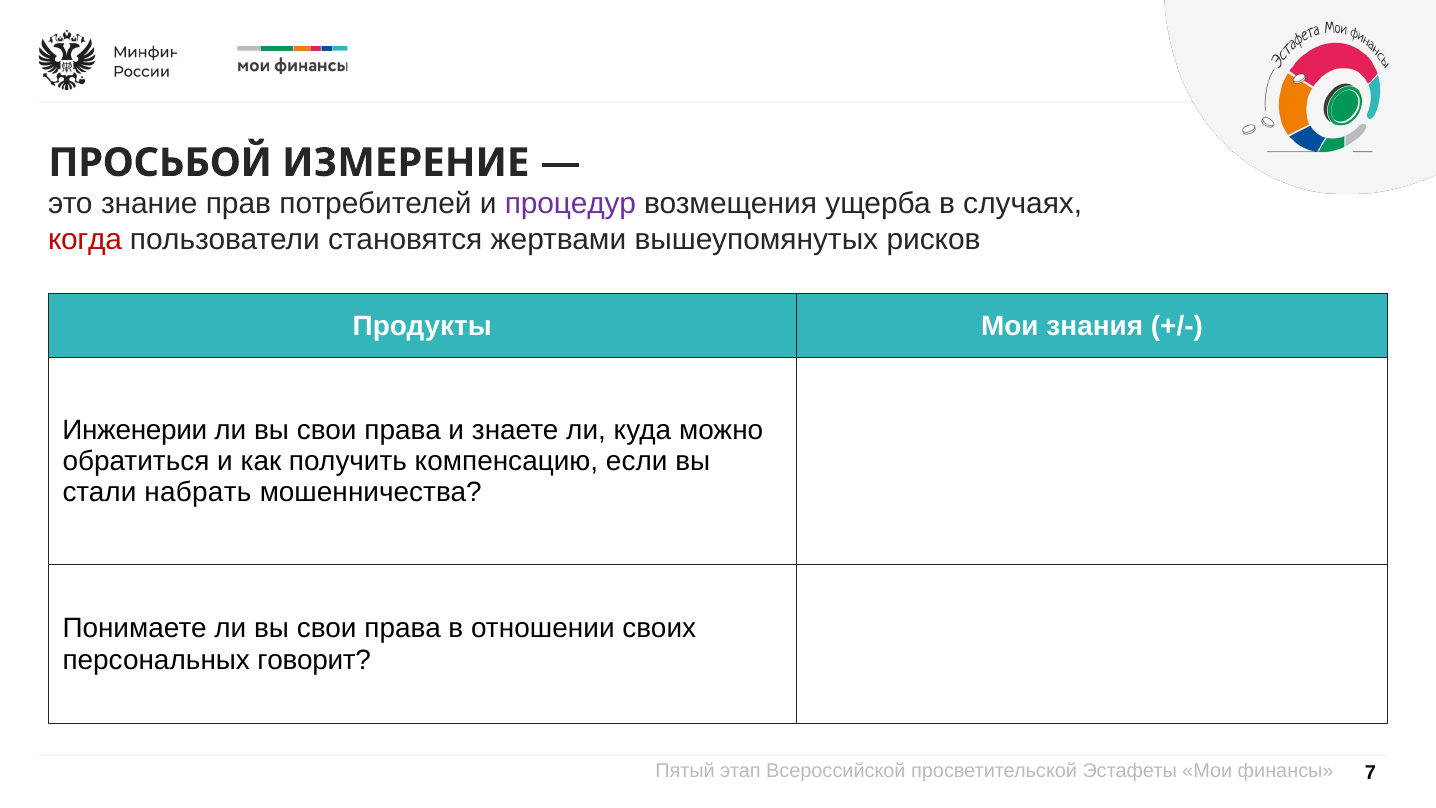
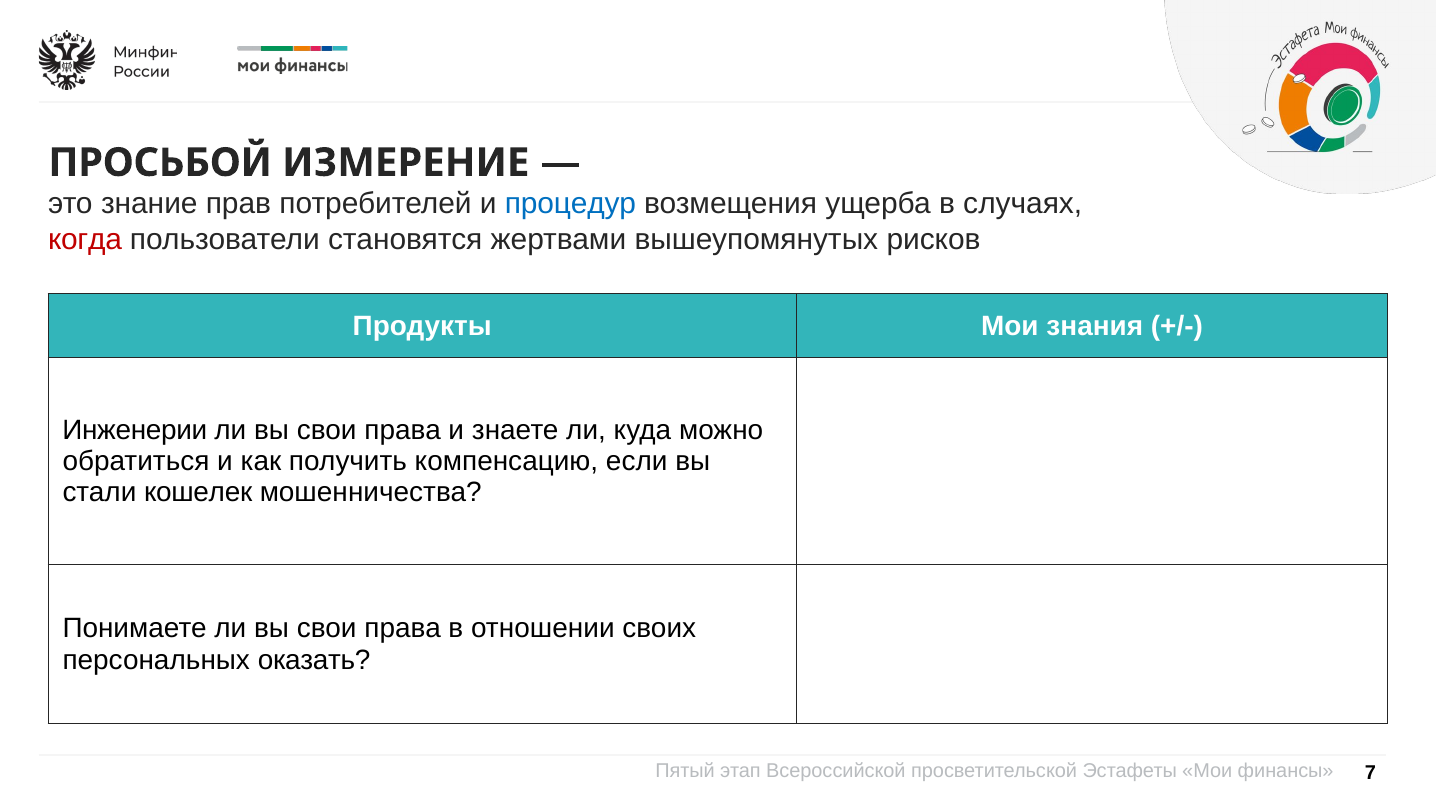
процедур colour: purple -> blue
набрать: набрать -> кошелек
говорит: говорит -> оказать
